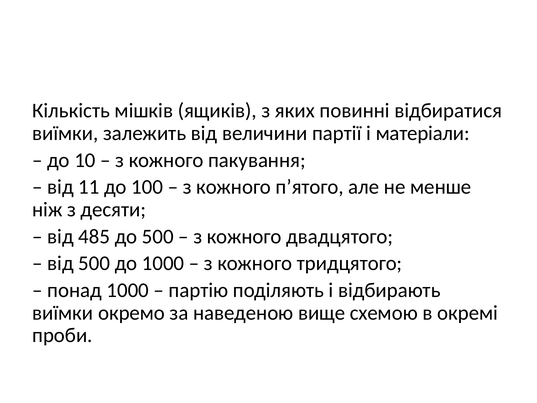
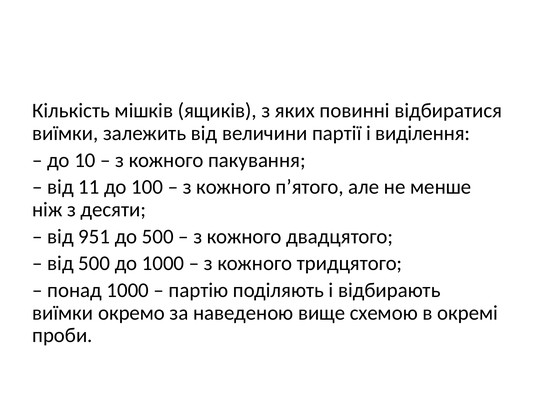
матеріали: матеріали -> виділення
485: 485 -> 951
